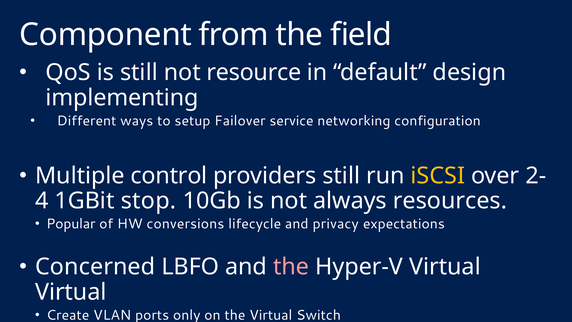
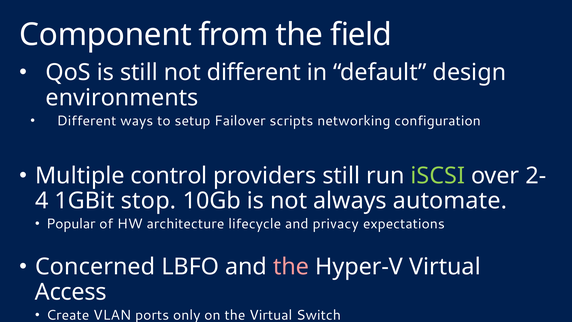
not resource: resource -> different
implementing: implementing -> environments
service: service -> scripts
iSCSI colour: yellow -> light green
resources: resources -> automate
conversions: conversions -> architecture
Virtual at (71, 292): Virtual -> Access
